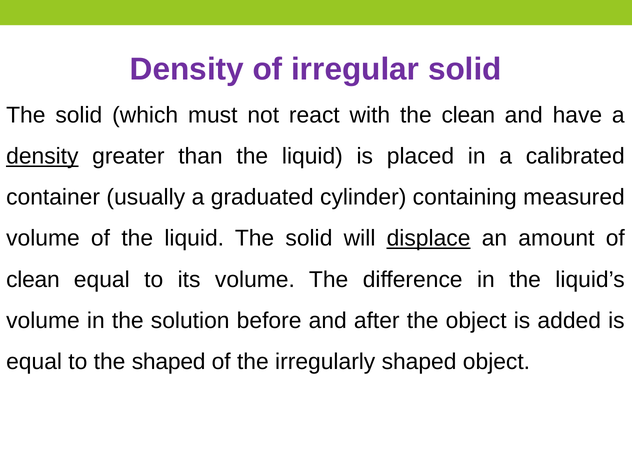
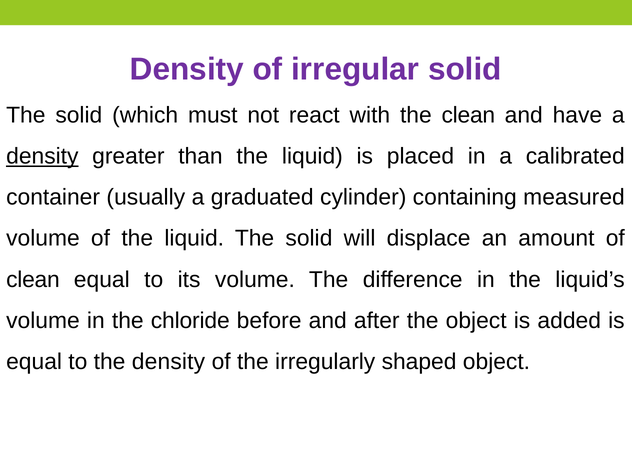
displace underline: present -> none
solution: solution -> chloride
the shaped: shaped -> density
